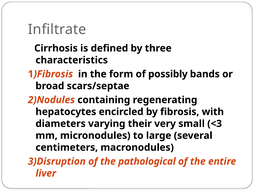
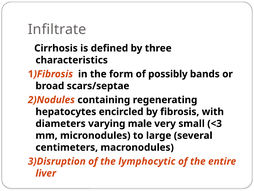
their: their -> male
pathological: pathological -> lymphocytic
